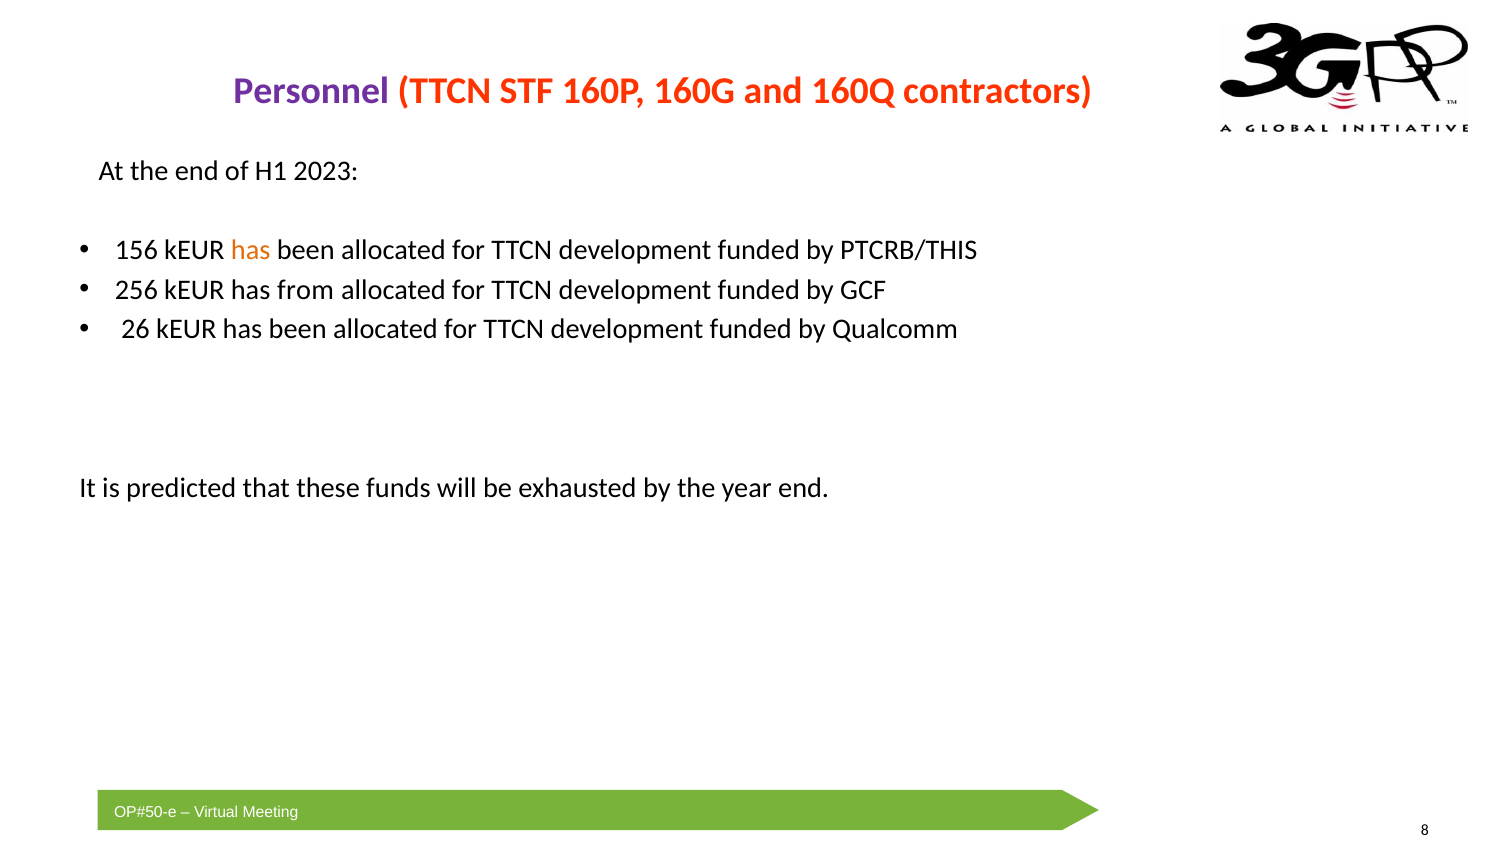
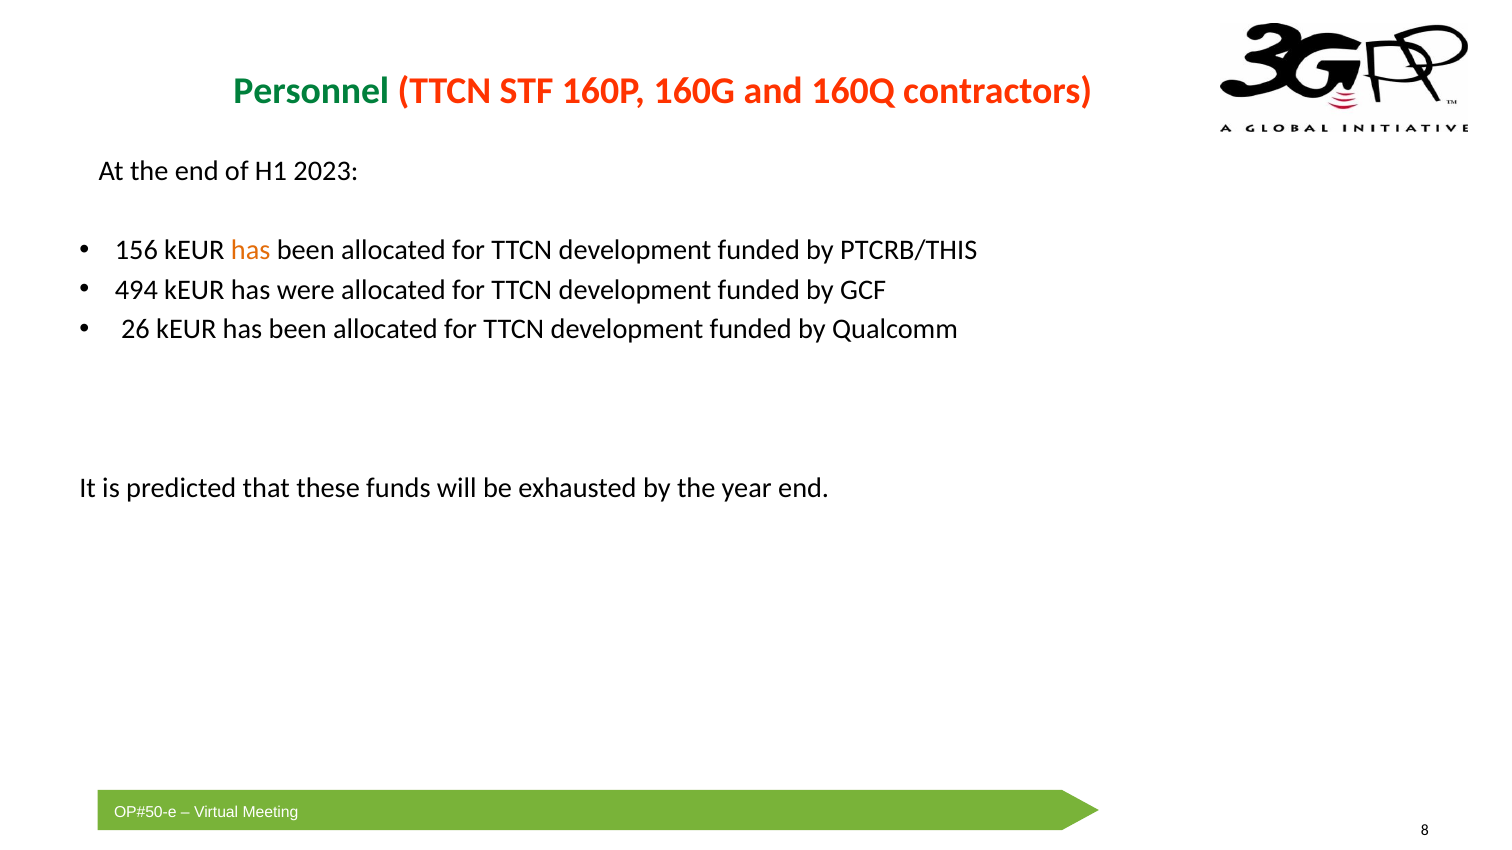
Personnel colour: purple -> green
256: 256 -> 494
from: from -> were
